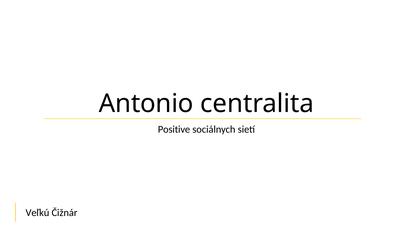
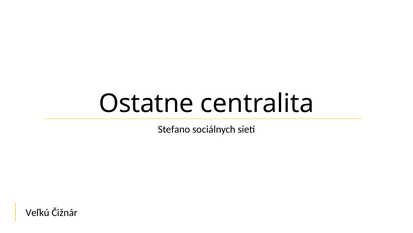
Antonio: Antonio -> Ostatne
Positive: Positive -> Stefano
